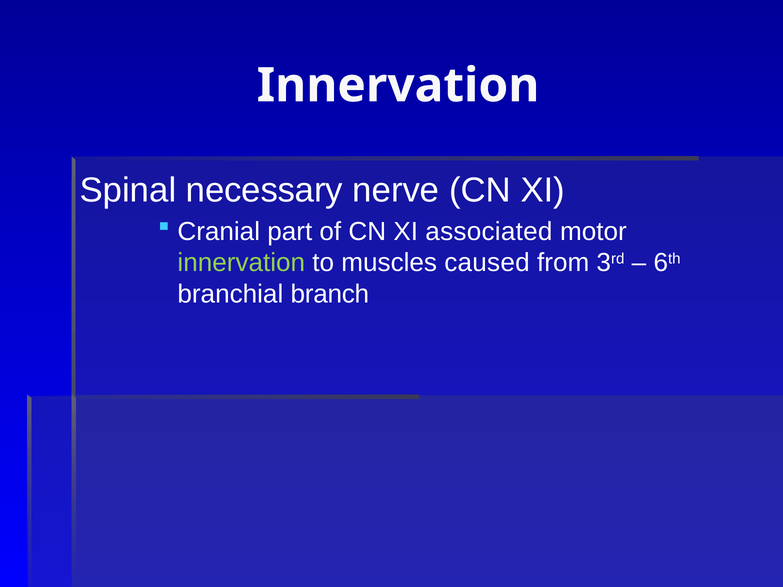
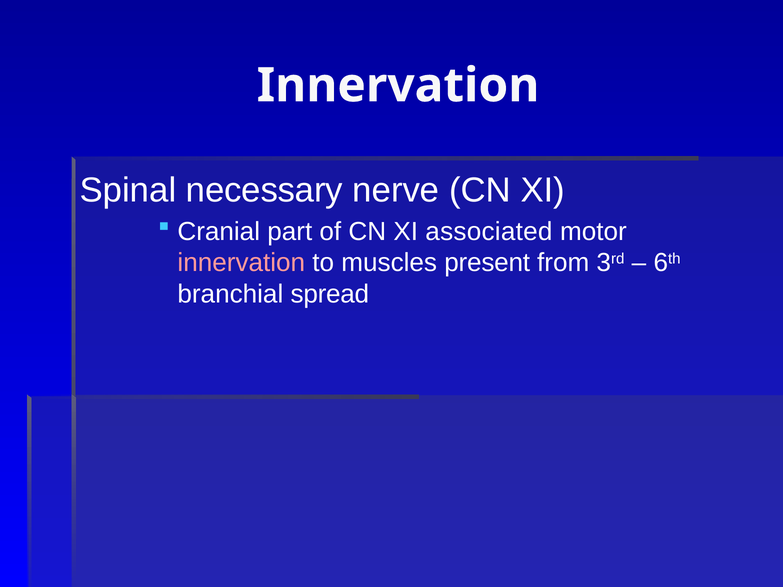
innervation at (241, 263) colour: light green -> pink
caused: caused -> present
branch: branch -> spread
